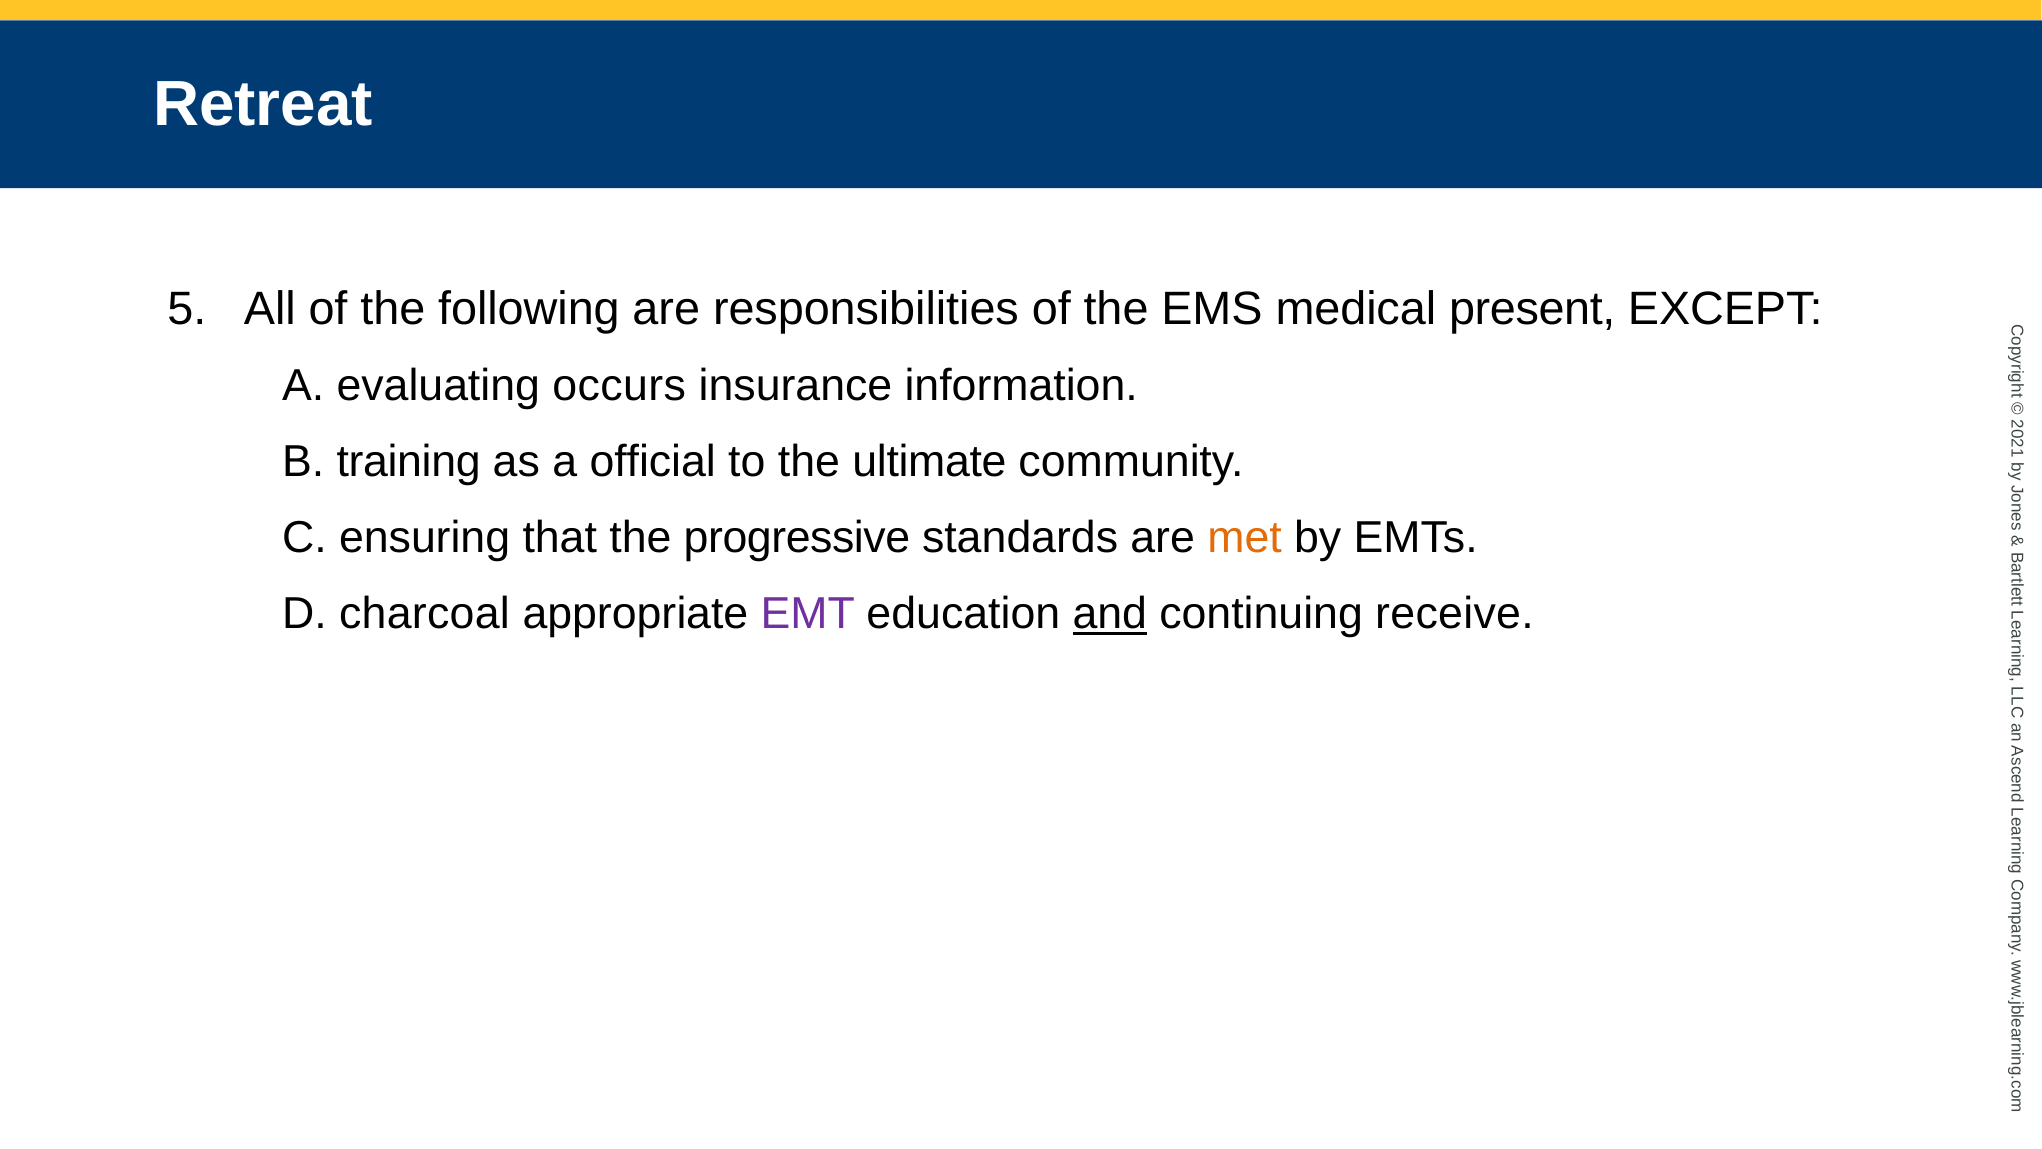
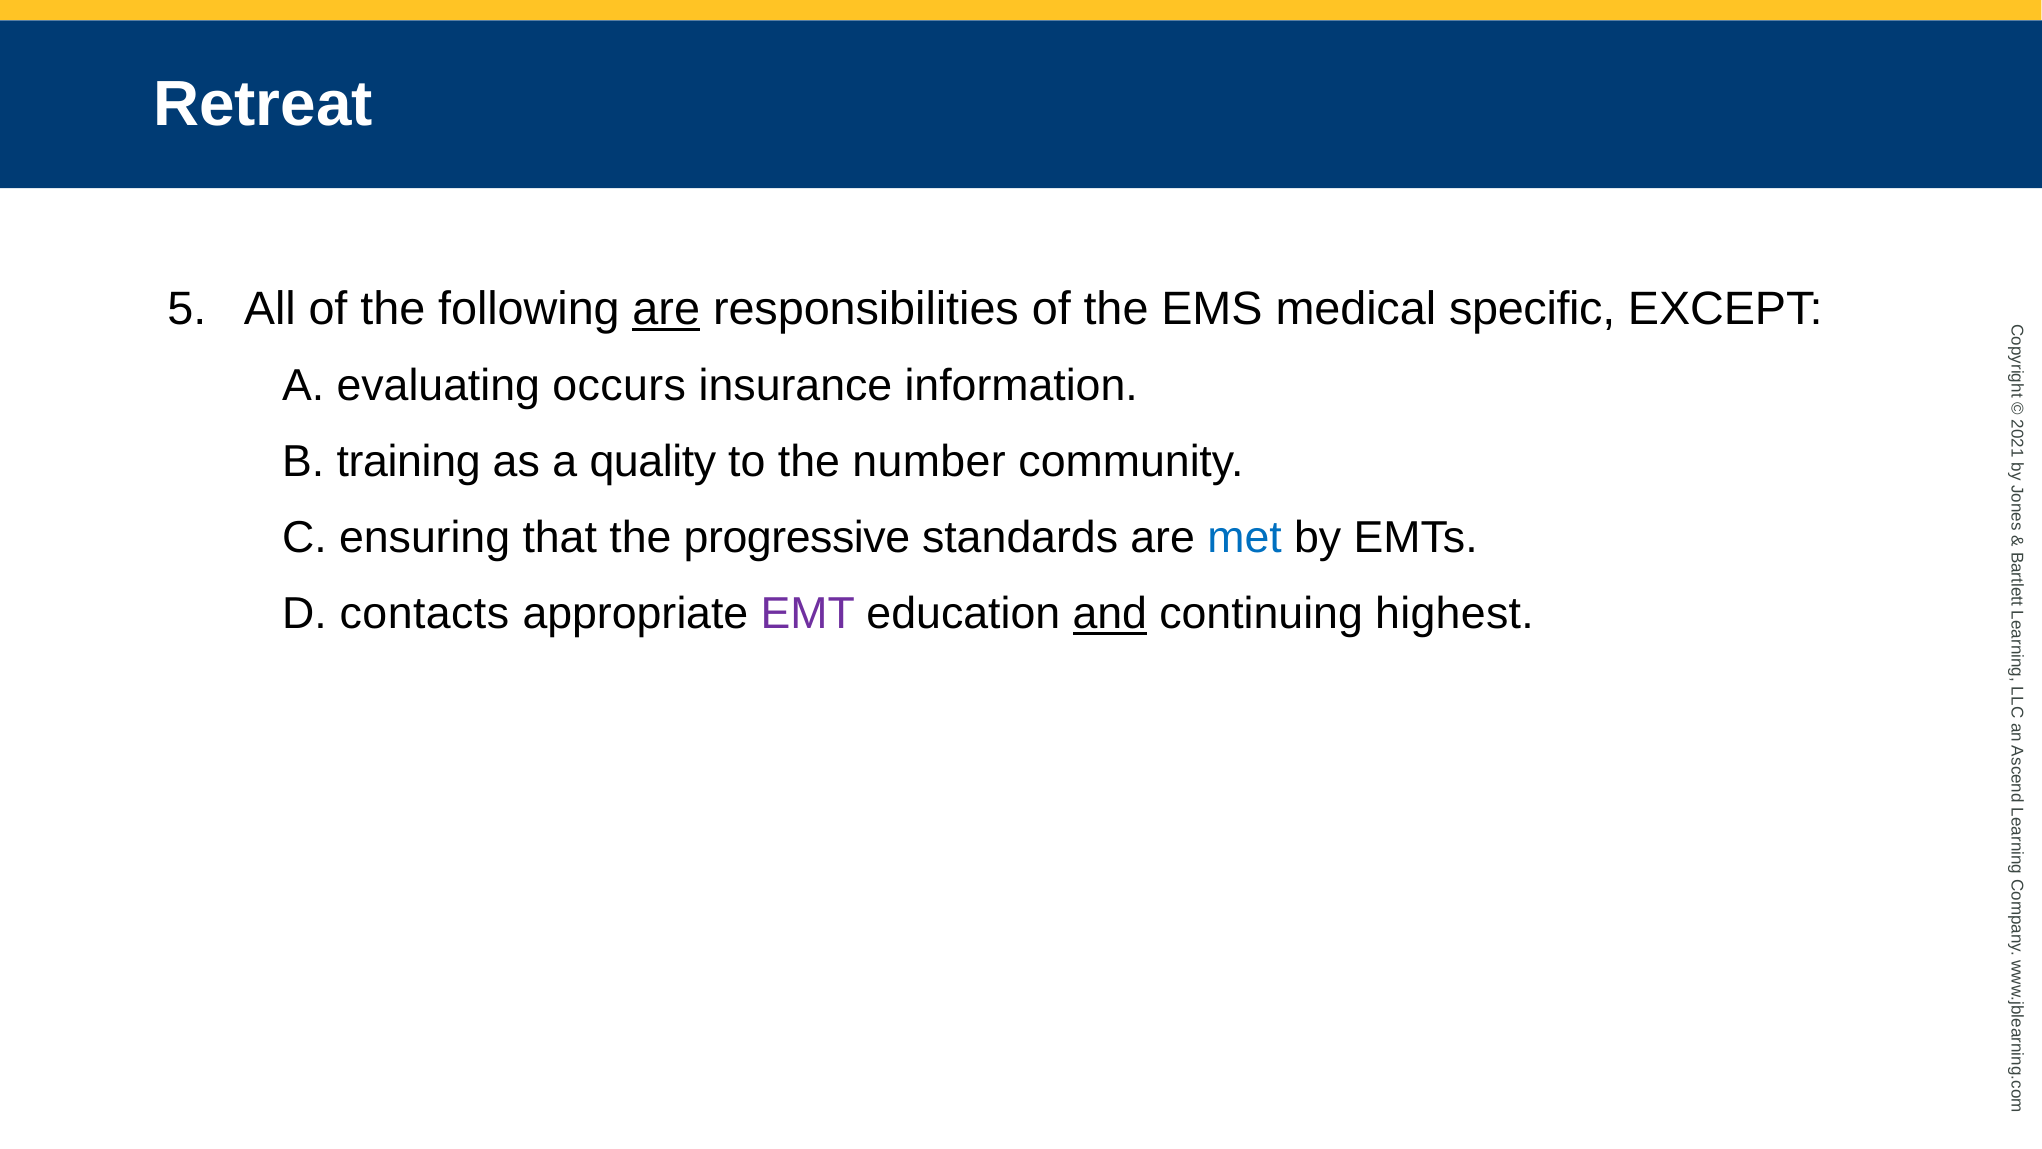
are at (666, 309) underline: none -> present
present: present -> specific
official: official -> quality
ultimate: ultimate -> number
met colour: orange -> blue
charcoal: charcoal -> contacts
receive: receive -> highest
